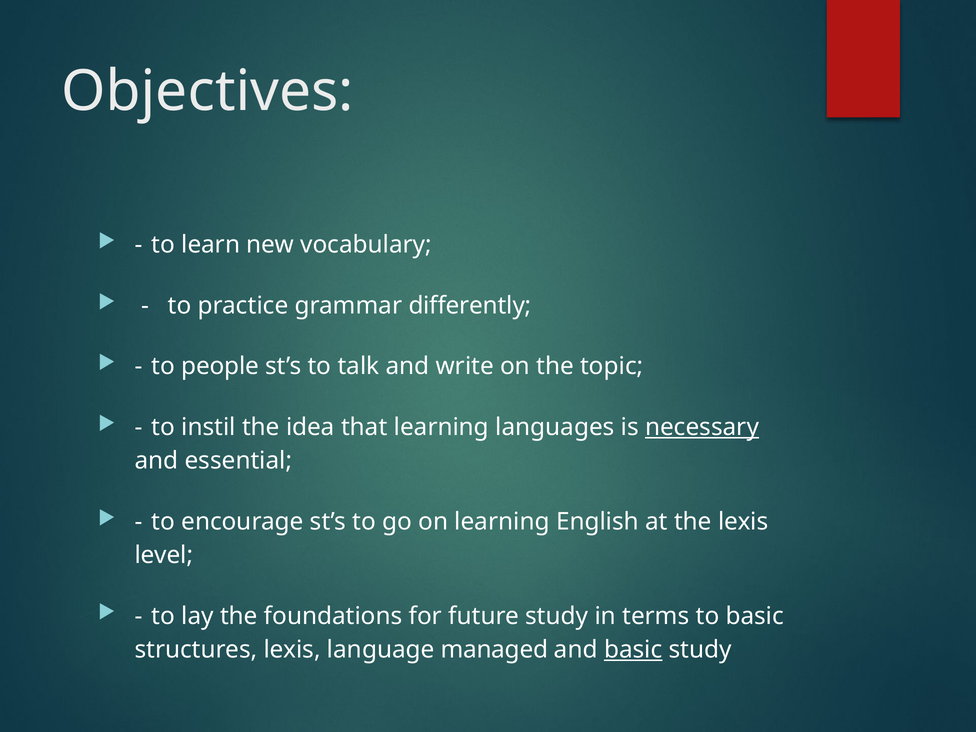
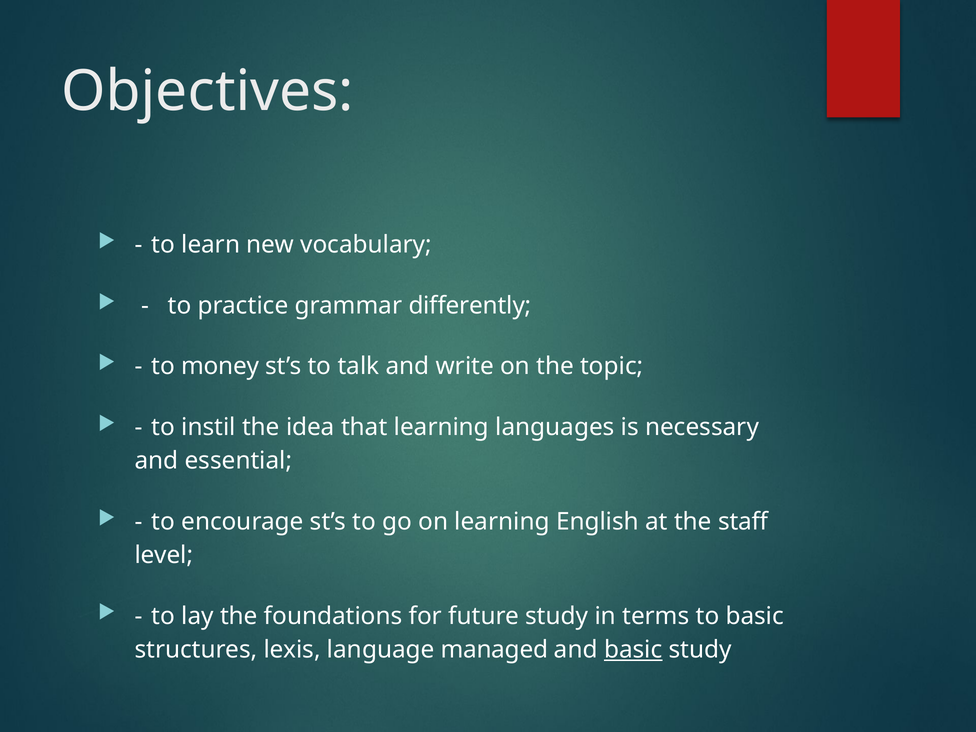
people: people -> money
necessary underline: present -> none
the lexis: lexis -> staff
